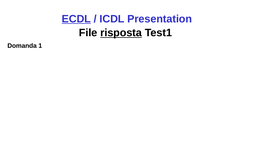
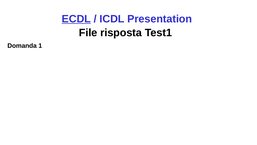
risposta underline: present -> none
